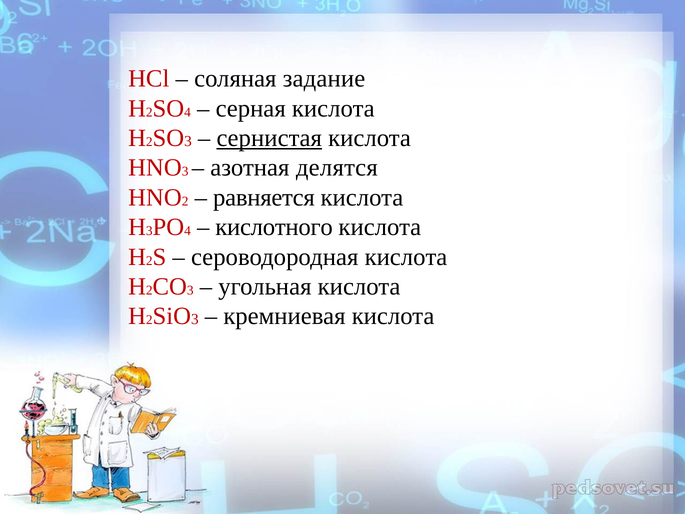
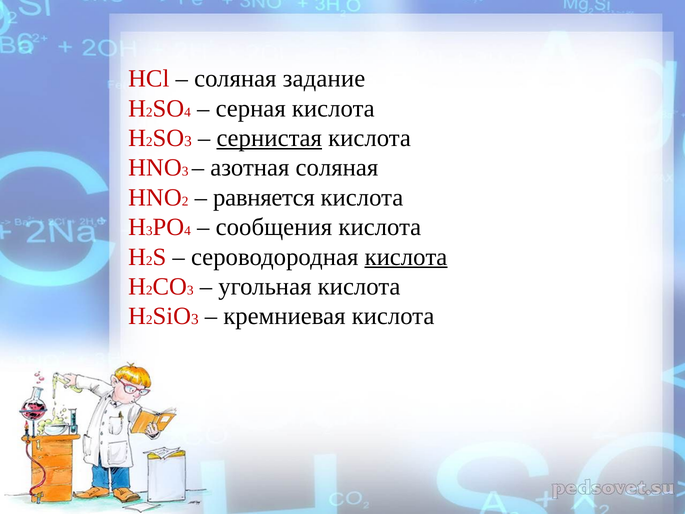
азотная делятся: делятся -> соляная
кислотного: кислотного -> сообщения
кислота at (406, 257) underline: none -> present
